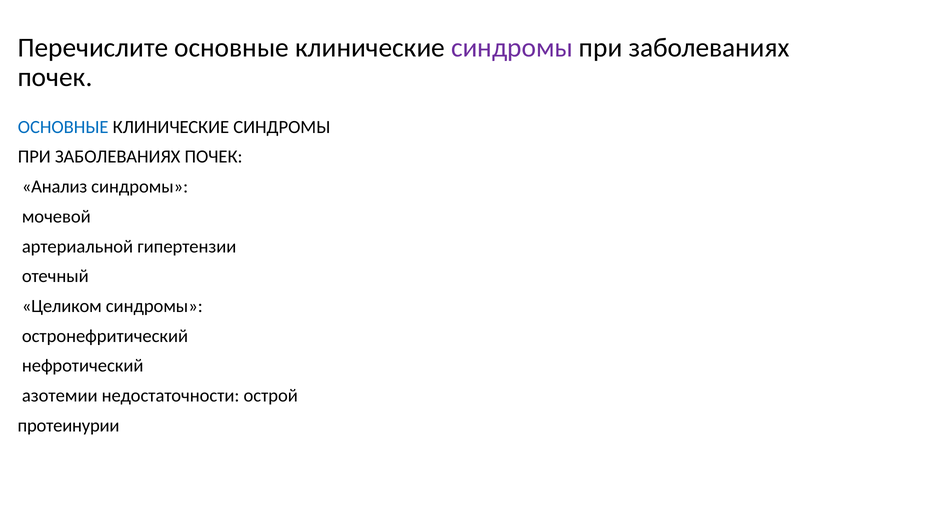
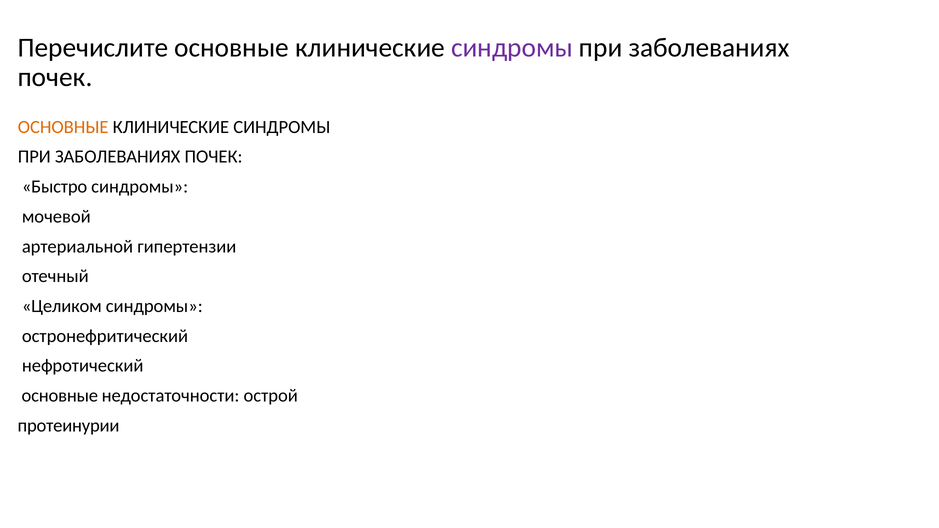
ОСНОВНЫЕ at (63, 127) colour: blue -> orange
Анализ: Анализ -> Быстро
азотемии at (60, 396): азотемии -> основные
